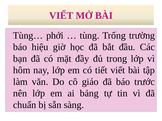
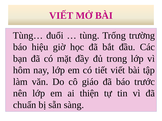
phới: phới -> đuổi
bảng: bảng -> thiện
